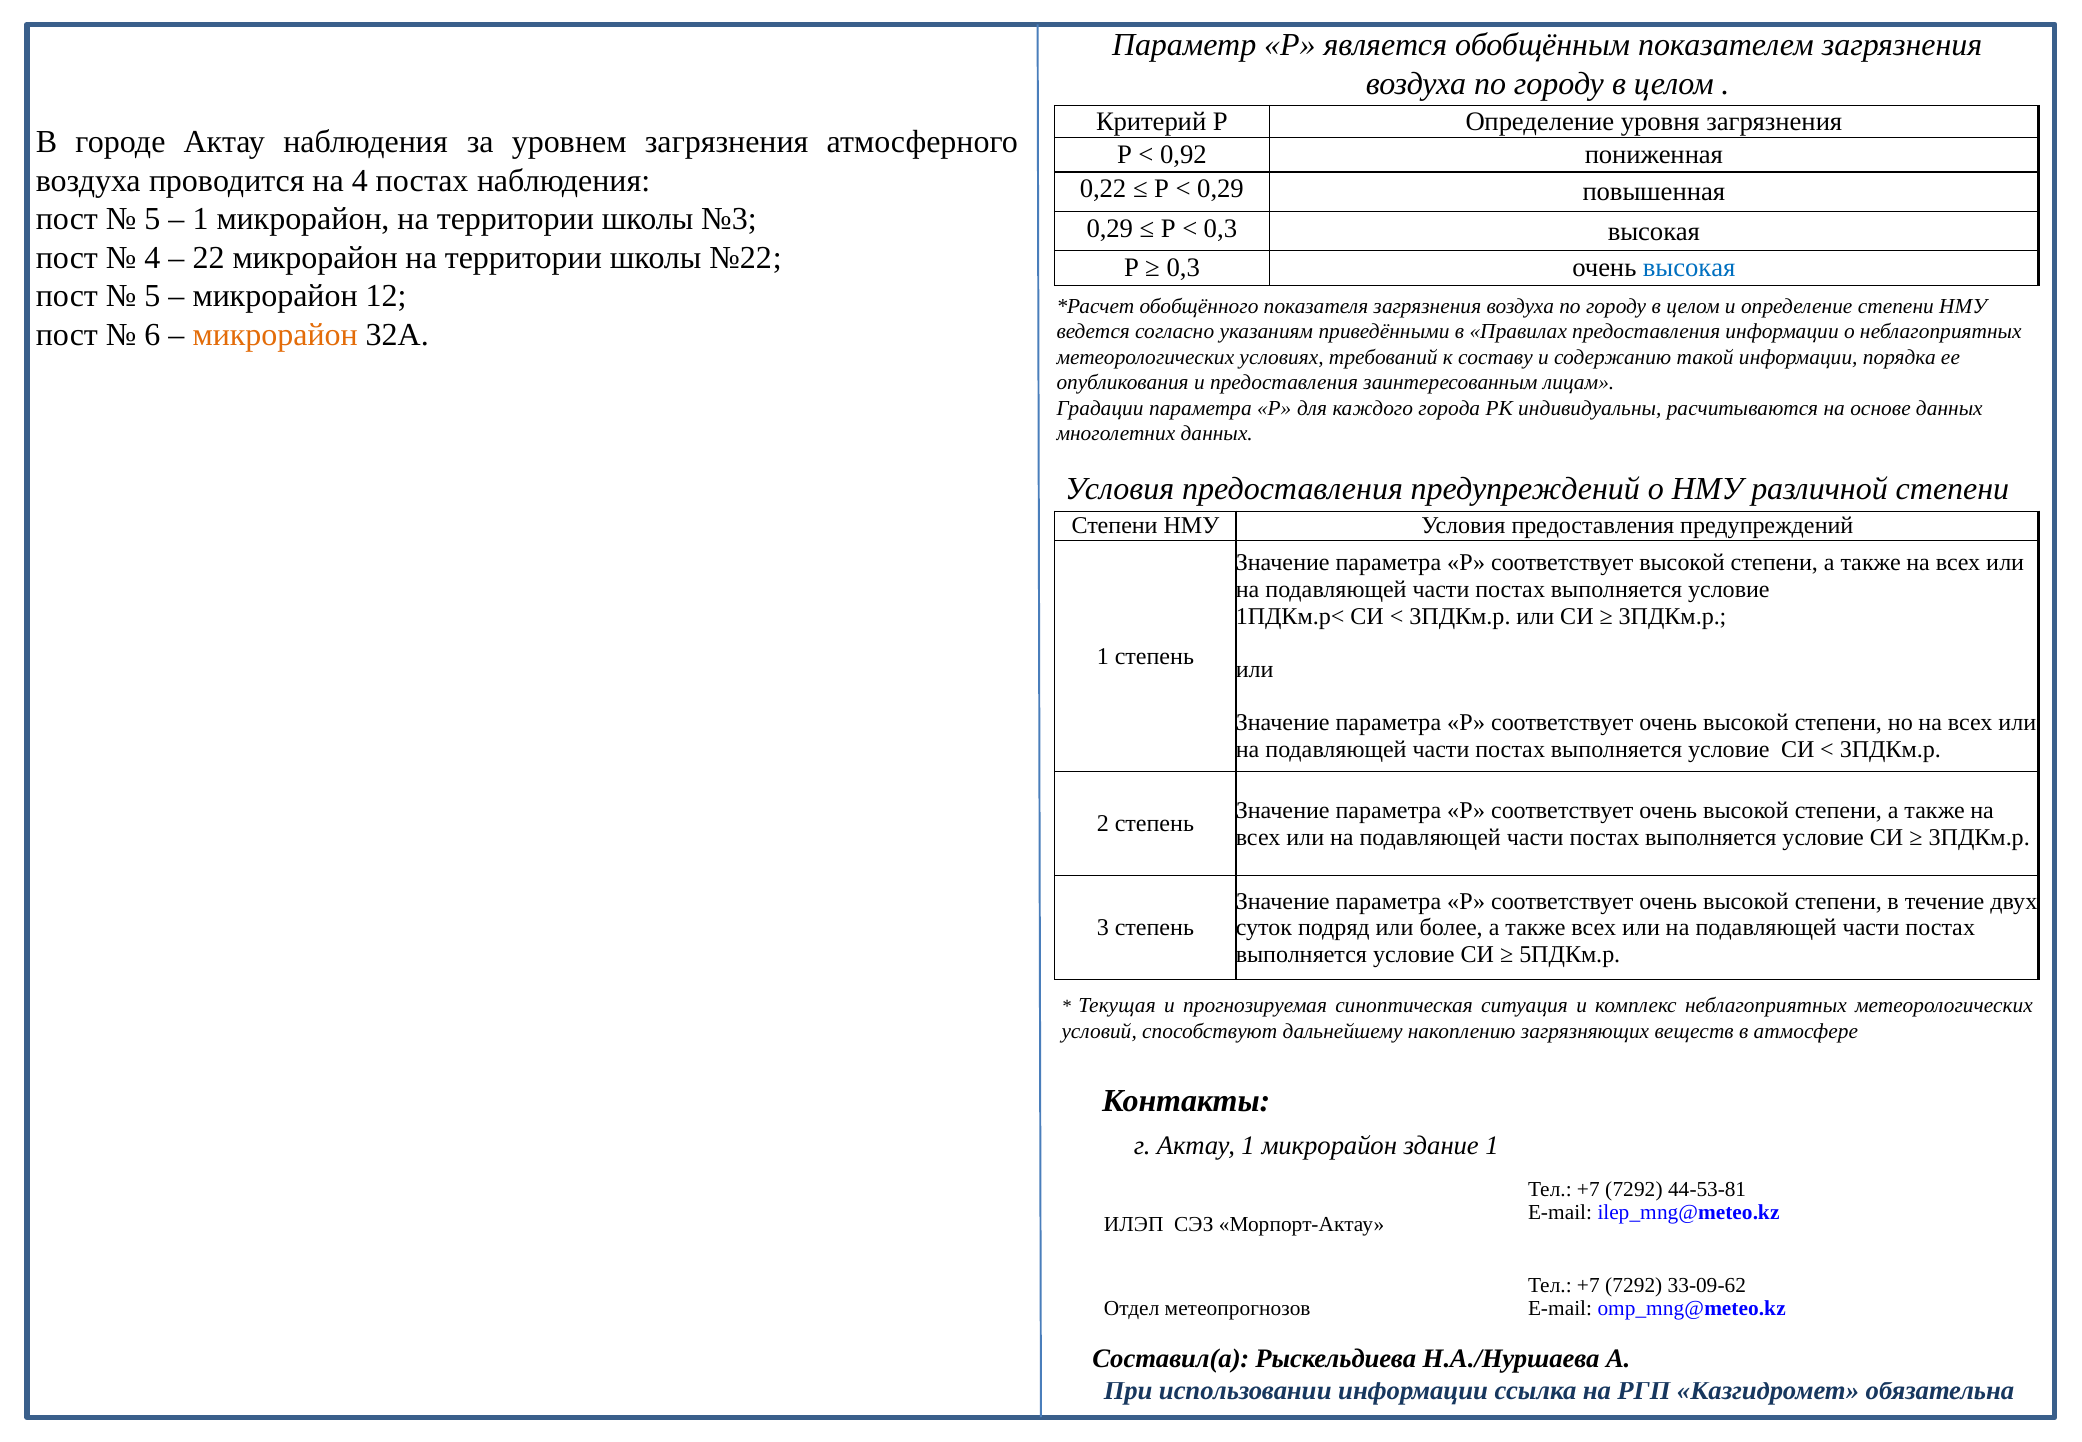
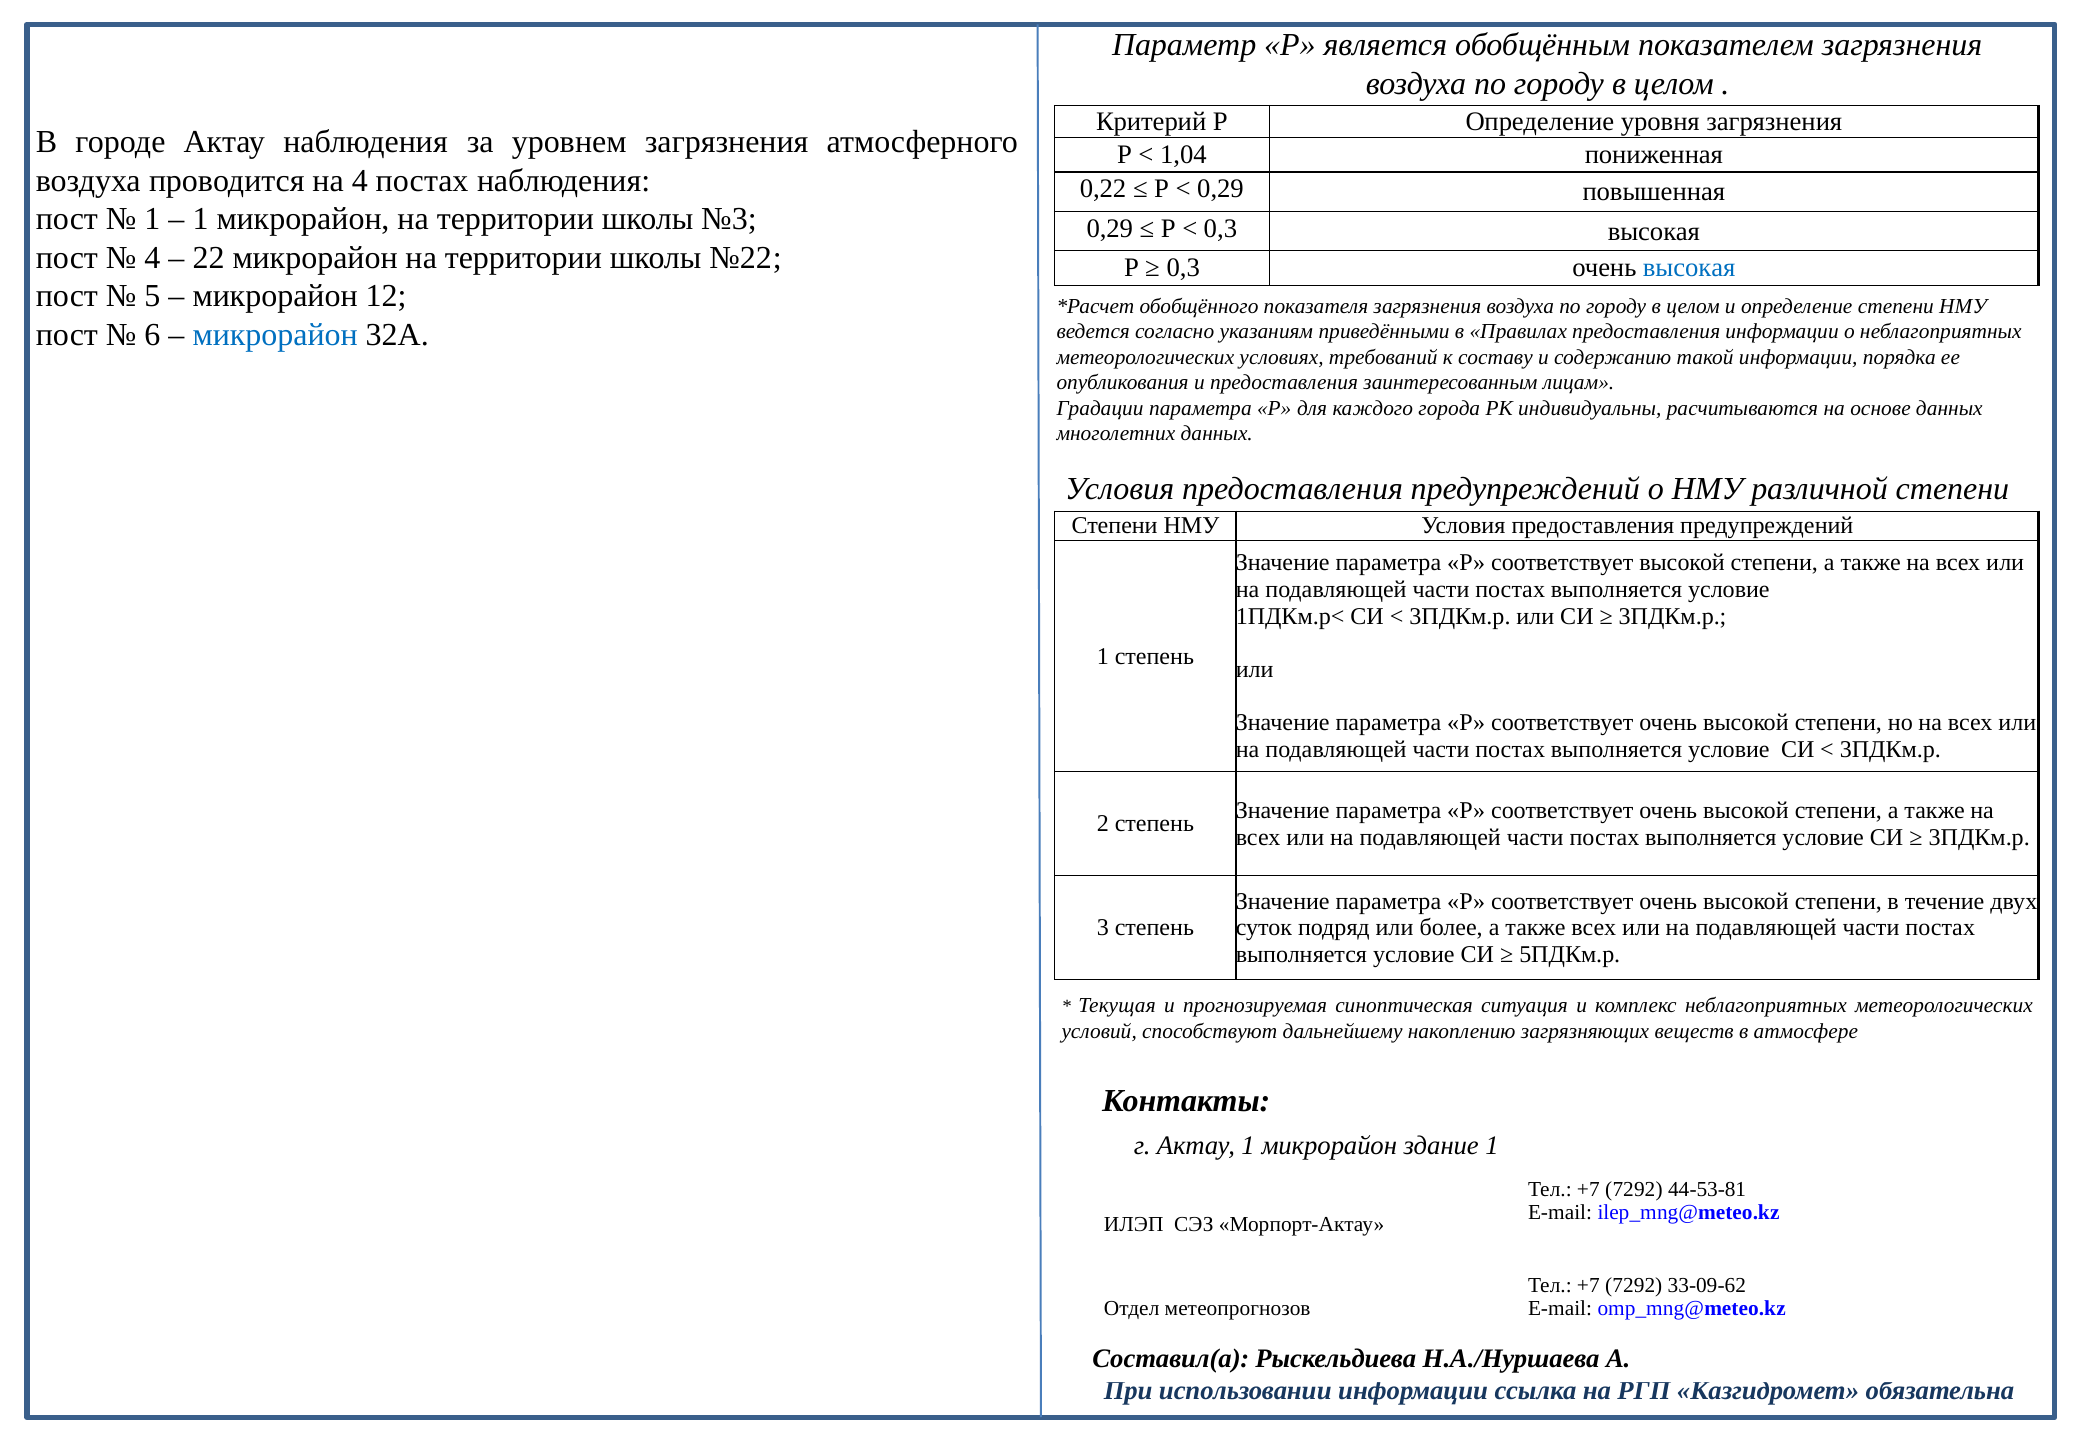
0,92: 0,92 -> 1,04
5 at (152, 219): 5 -> 1
микрорайон at (275, 334) colour: orange -> blue
